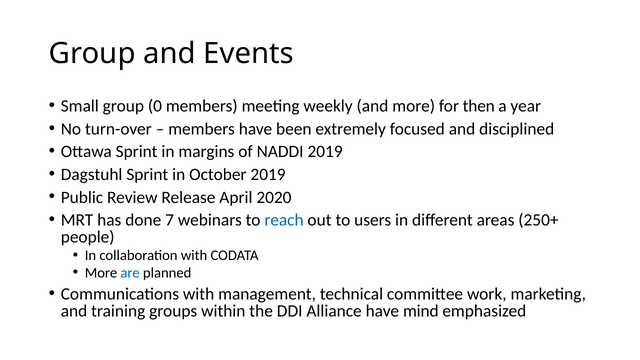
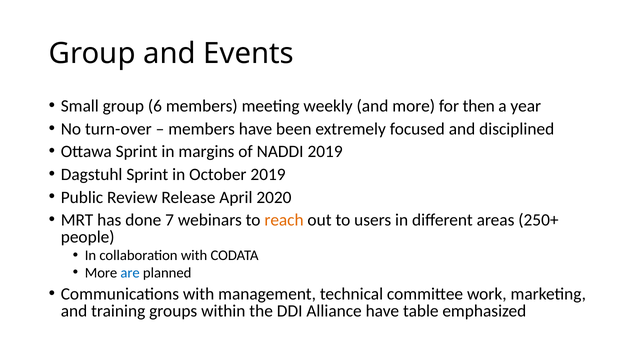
0: 0 -> 6
reach colour: blue -> orange
mind: mind -> table
